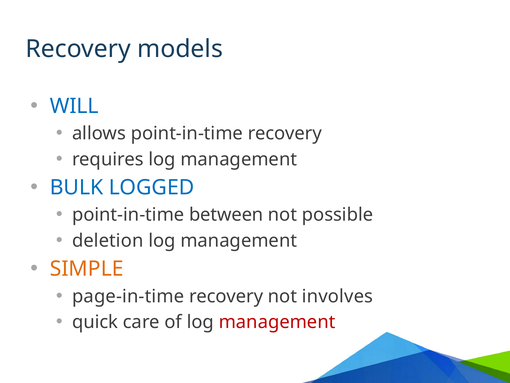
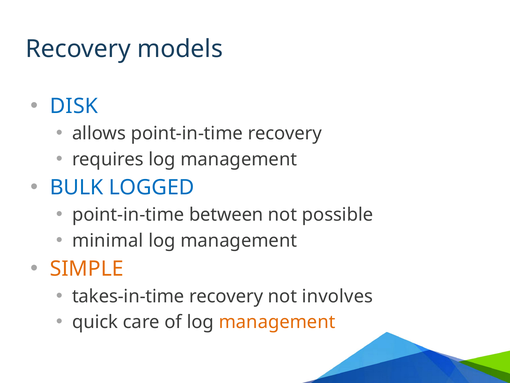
WILL: WILL -> DISK
deletion: deletion -> minimal
page-in-time: page-in-time -> takes-in-time
management at (277, 322) colour: red -> orange
